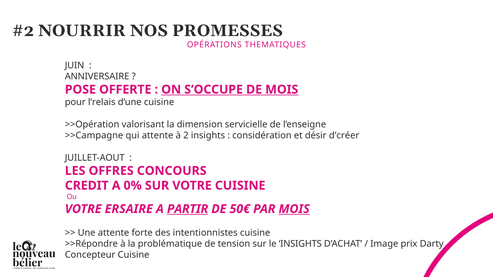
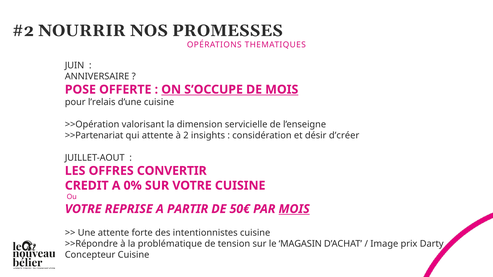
>>Campagne: >>Campagne -> >>Partenariat
CONCOURS: CONCOURS -> CONVERTIR
ERSAIRE: ERSAIRE -> REPRISE
PARTIR underline: present -> none
le INSIGHTS: INSIGHTS -> MAGASIN
